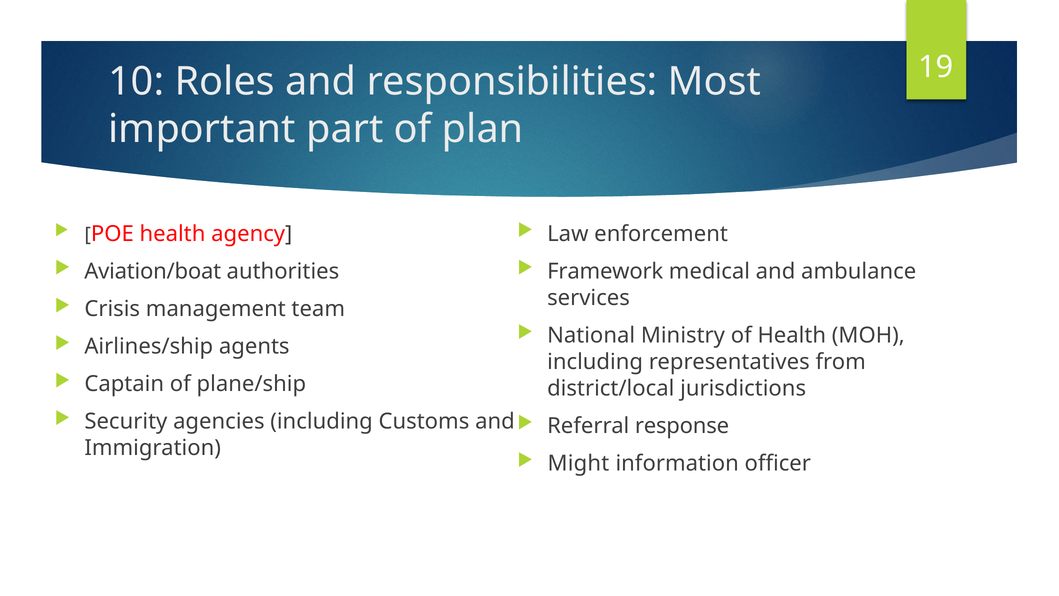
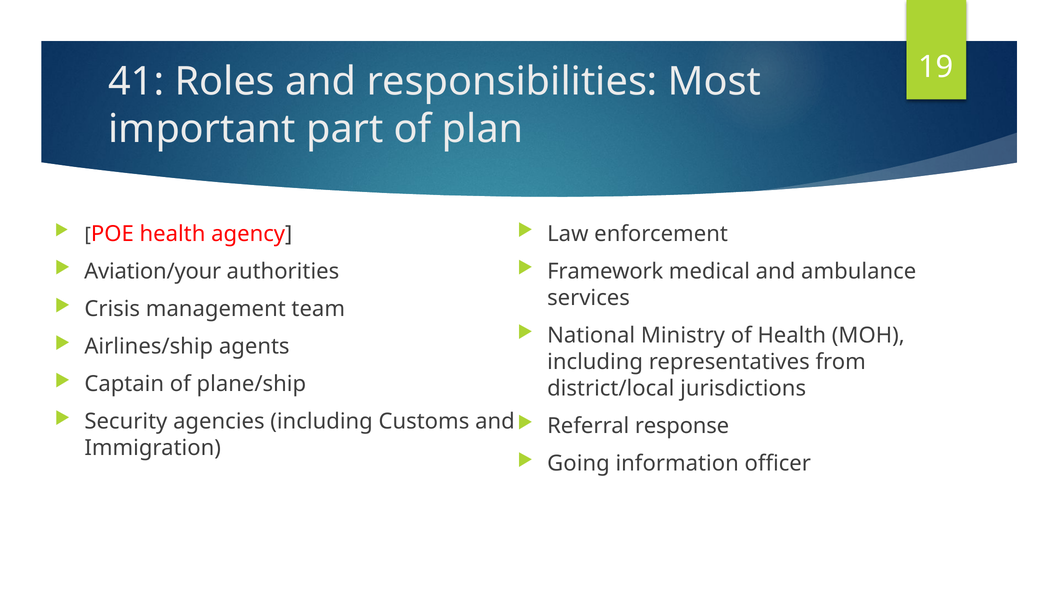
10: 10 -> 41
Aviation/boat: Aviation/boat -> Aviation/your
Might: Might -> Going
